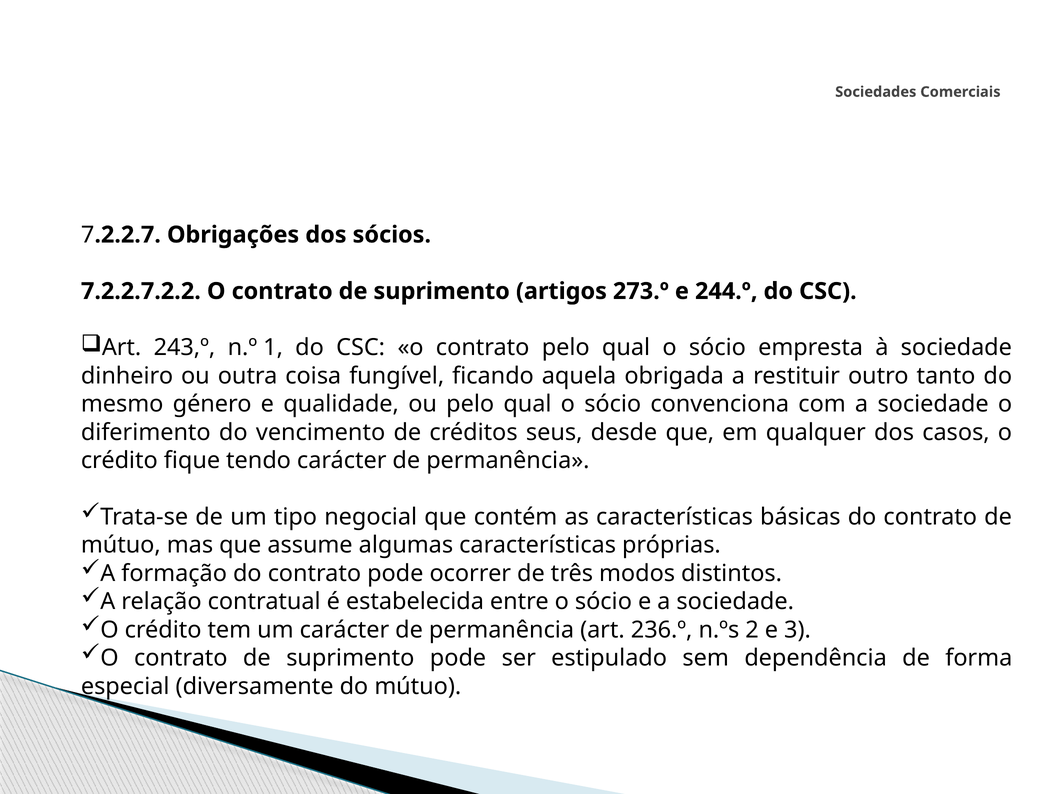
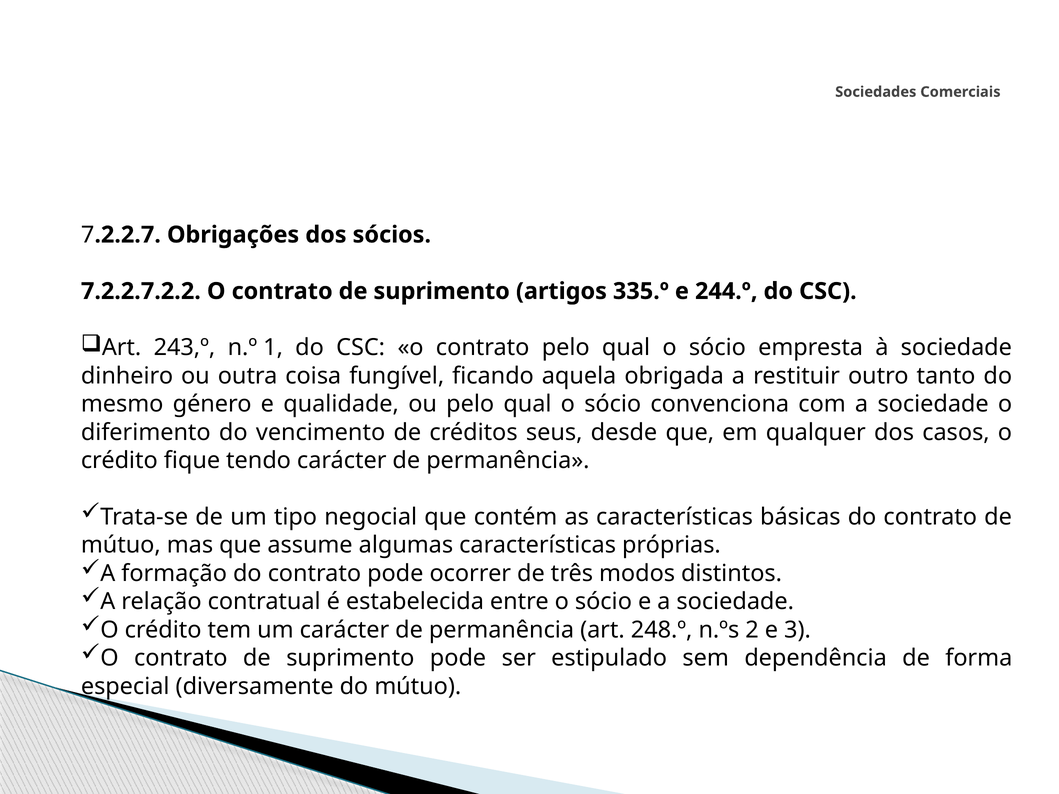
273.º: 273.º -> 335.º
236.º: 236.º -> 248.º
